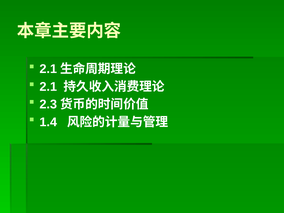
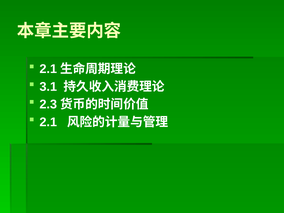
2.1 at (48, 87): 2.1 -> 3.1
1.4 at (48, 122): 1.4 -> 2.1
